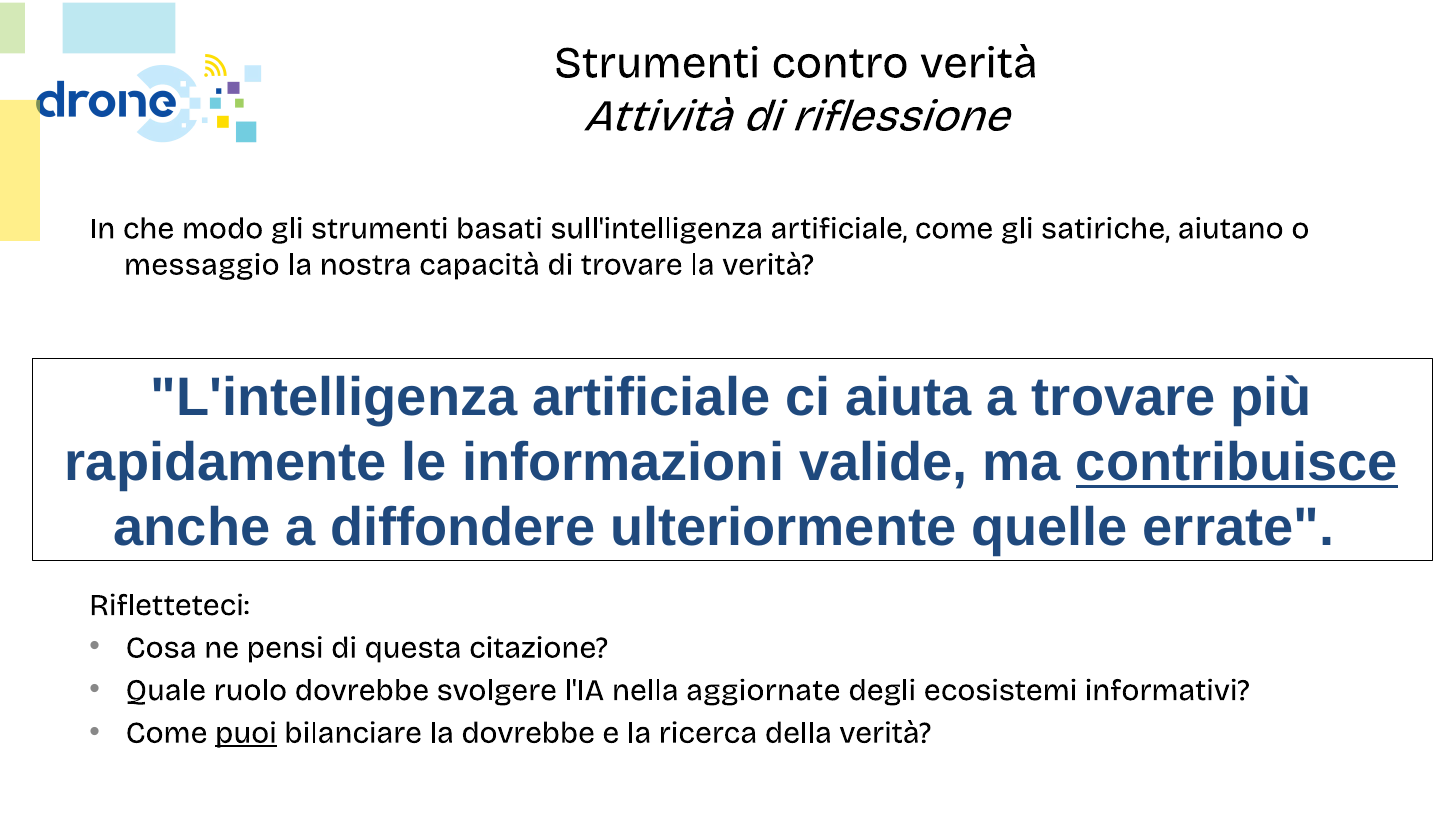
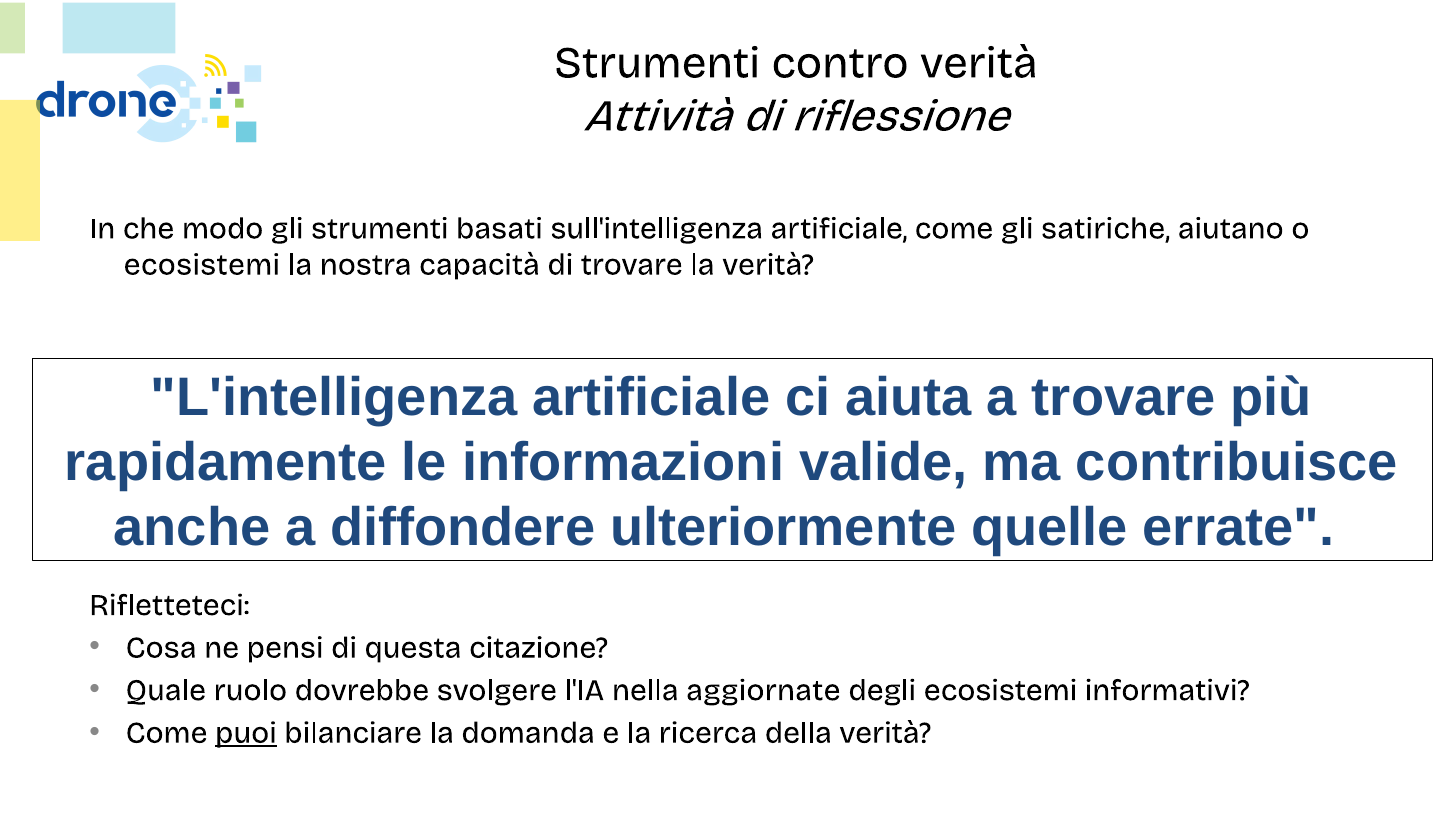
messaggio at (202, 265): messaggio -> ecosistemi
contribuisce underline: present -> none
la dovrebbe: dovrebbe -> domanda
